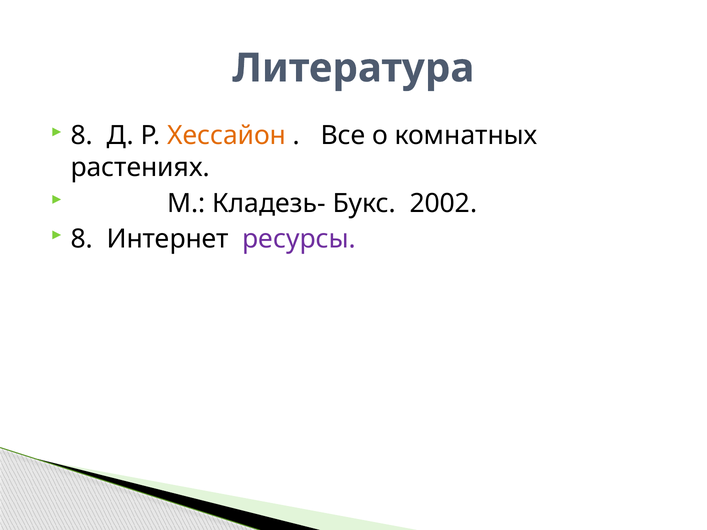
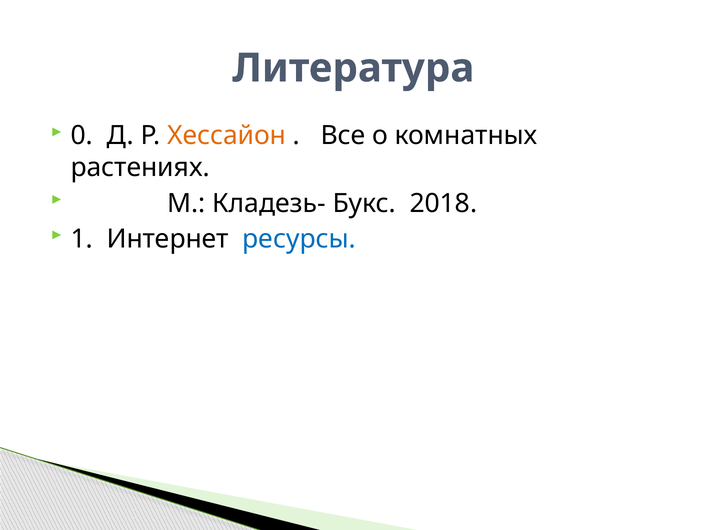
8 at (82, 136): 8 -> 0
2002: 2002 -> 2018
8 at (82, 239): 8 -> 1
ресурсы colour: purple -> blue
